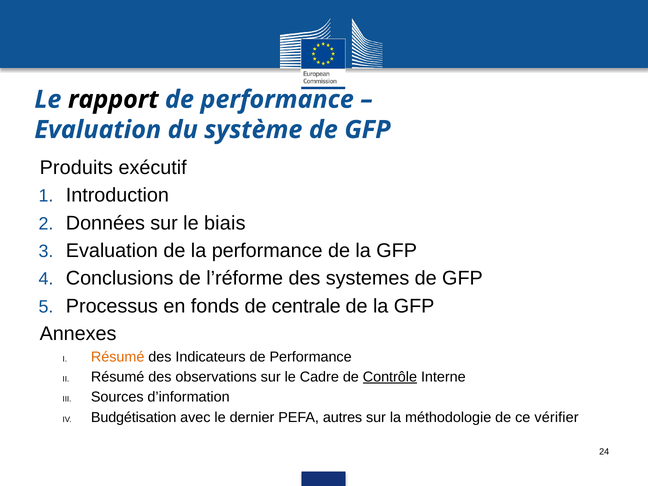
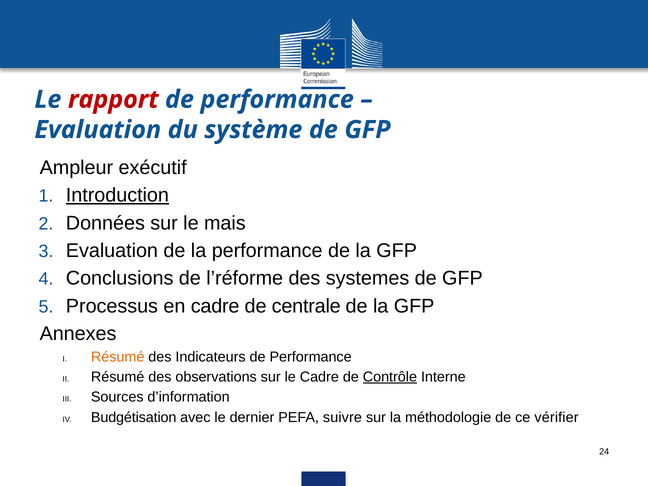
rapport colour: black -> red
Produits: Produits -> Ampleur
Introduction underline: none -> present
biais: biais -> mais
en fonds: fonds -> cadre
autres: autres -> suivre
